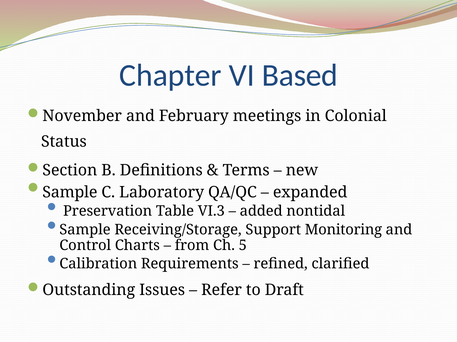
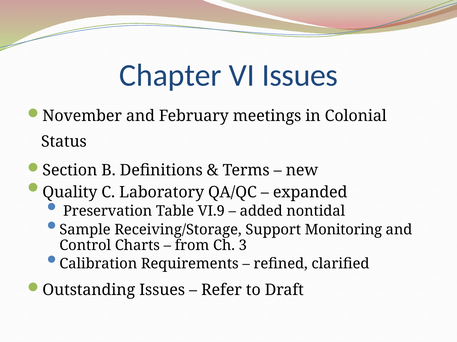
VI Based: Based -> Issues
Sample at (70, 193): Sample -> Quality
VI.3: VI.3 -> VI.9
5: 5 -> 3
